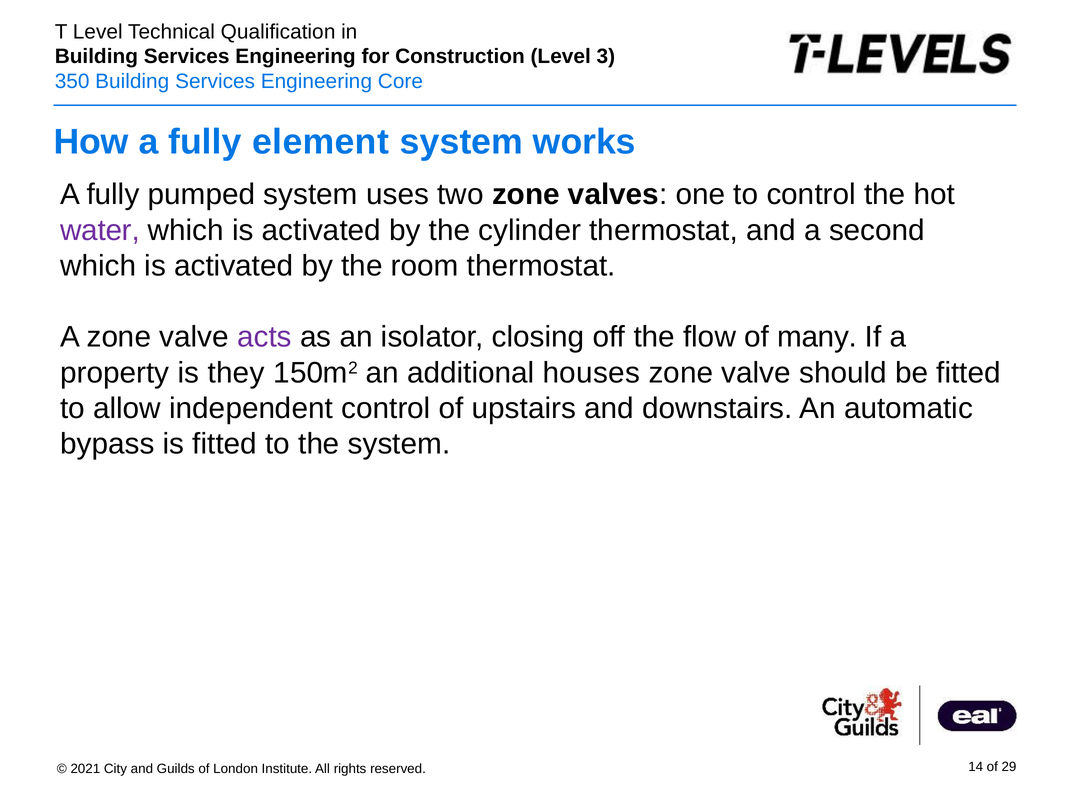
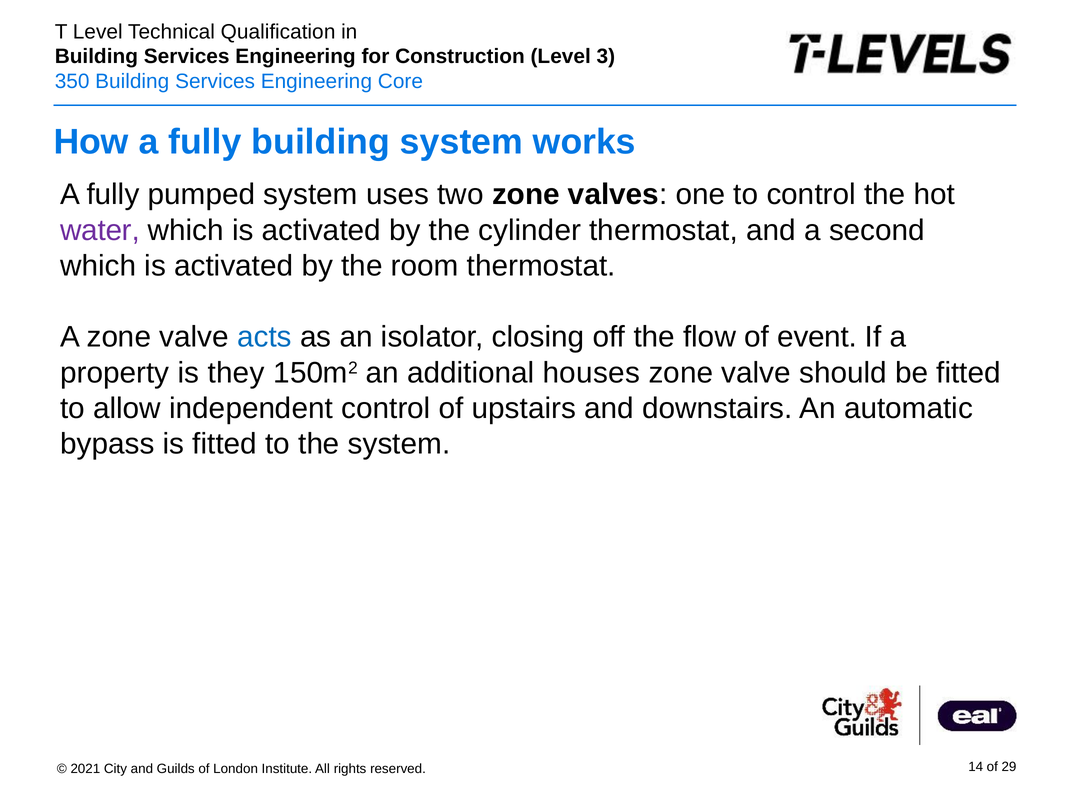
fully element: element -> building
acts colour: purple -> blue
many: many -> event
